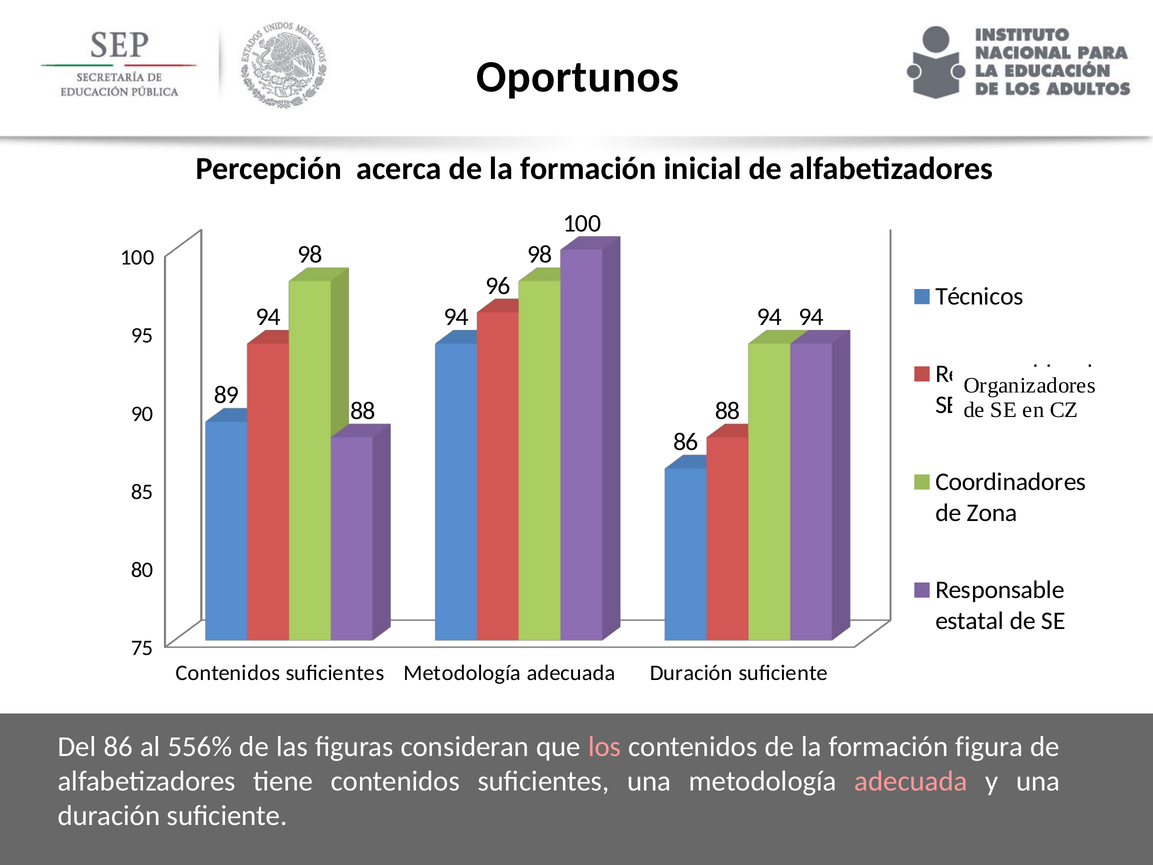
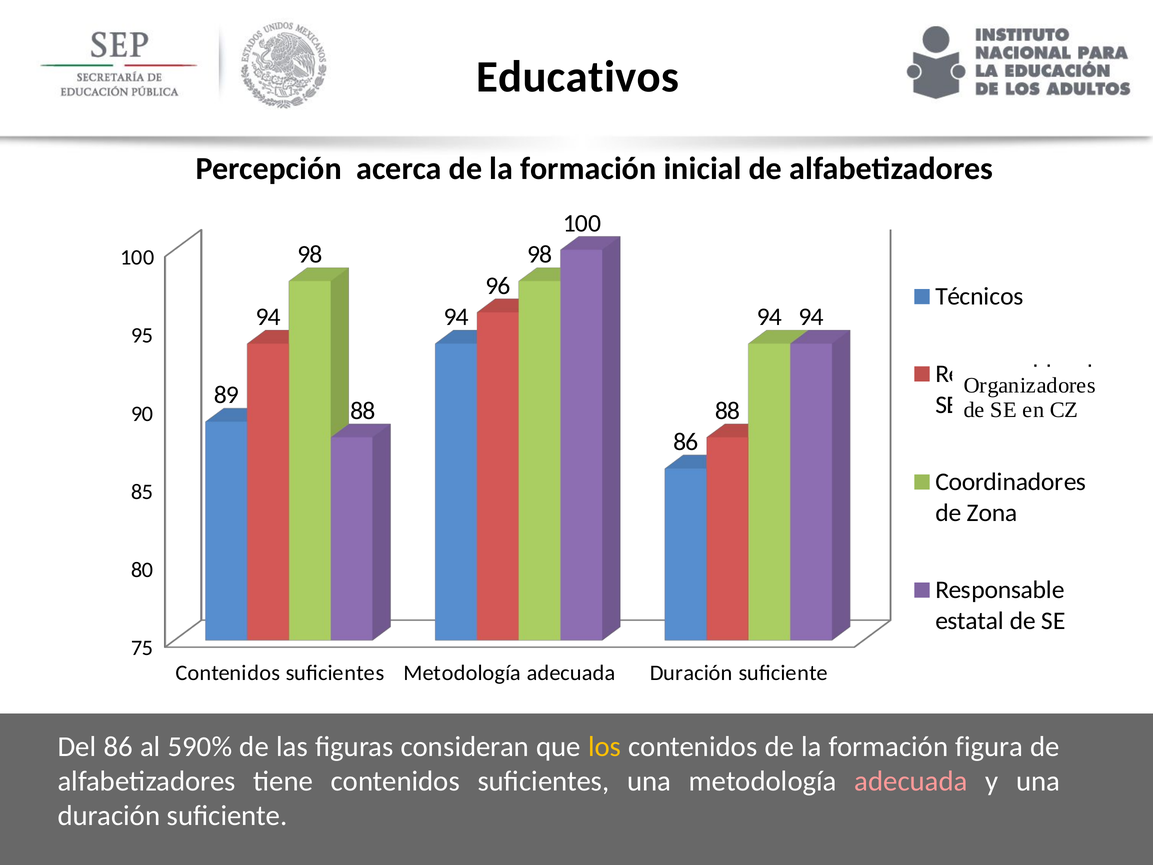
Oportunos: Oportunos -> Educativos
556%: 556% -> 590%
los colour: pink -> yellow
